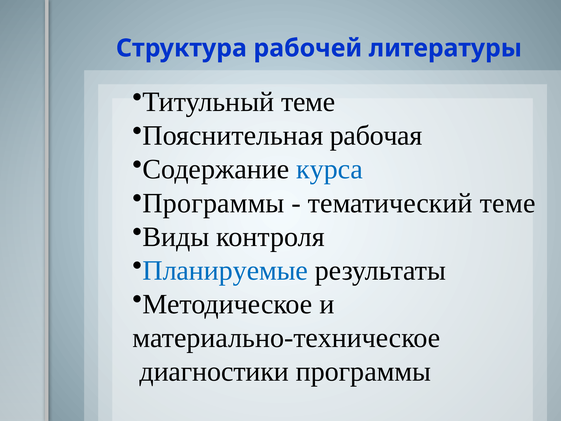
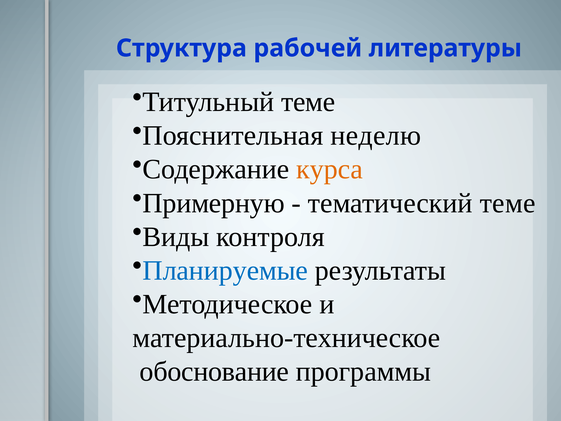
рабочая: рабочая -> неделю
курса colour: blue -> orange
Программы at (213, 203): Программы -> Примерную
диагностики: диагностики -> обоснование
